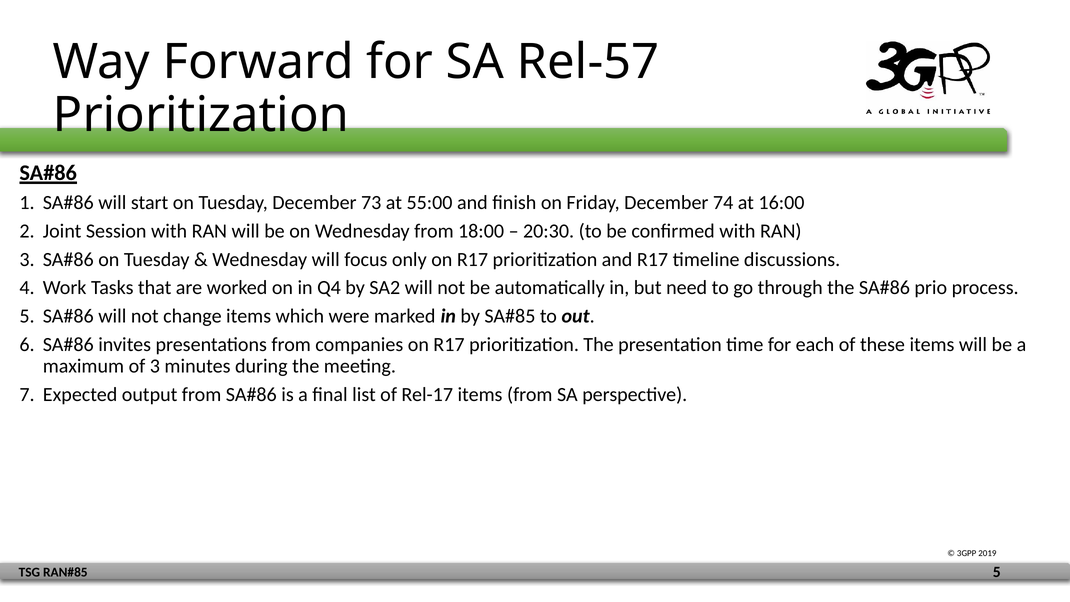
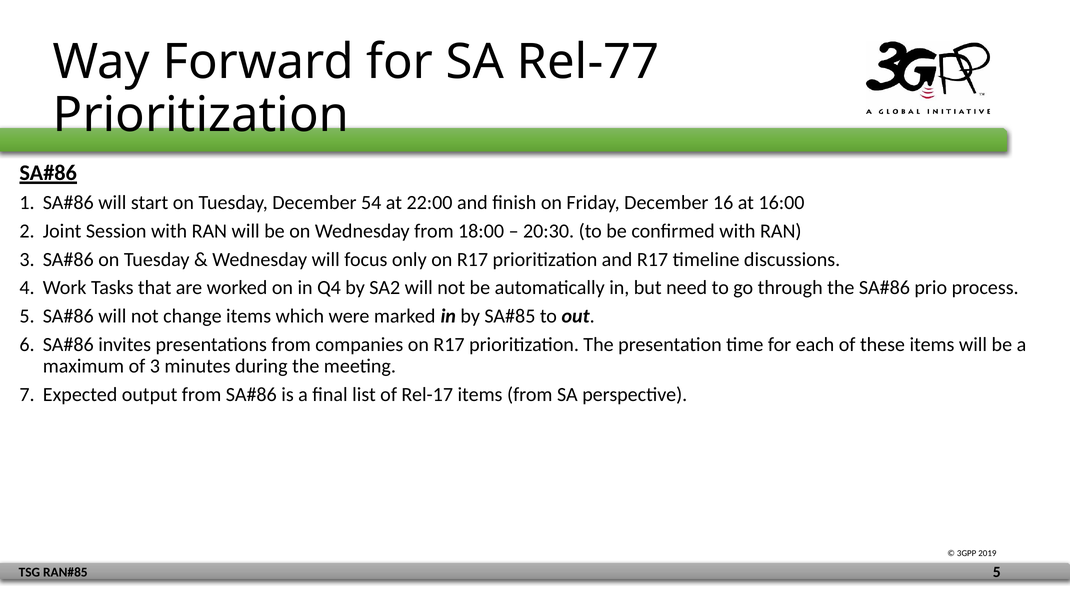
Rel-57: Rel-57 -> Rel-77
73: 73 -> 54
55:00: 55:00 -> 22:00
74: 74 -> 16
